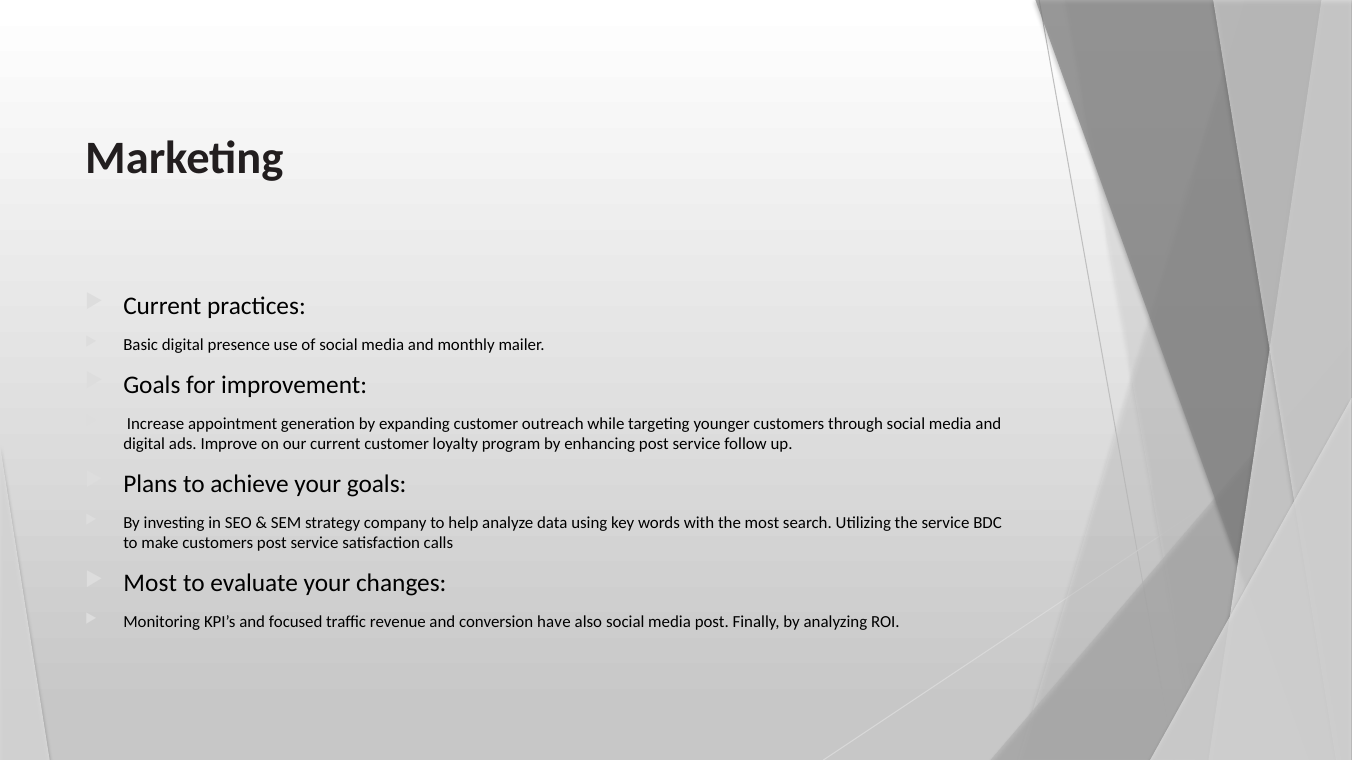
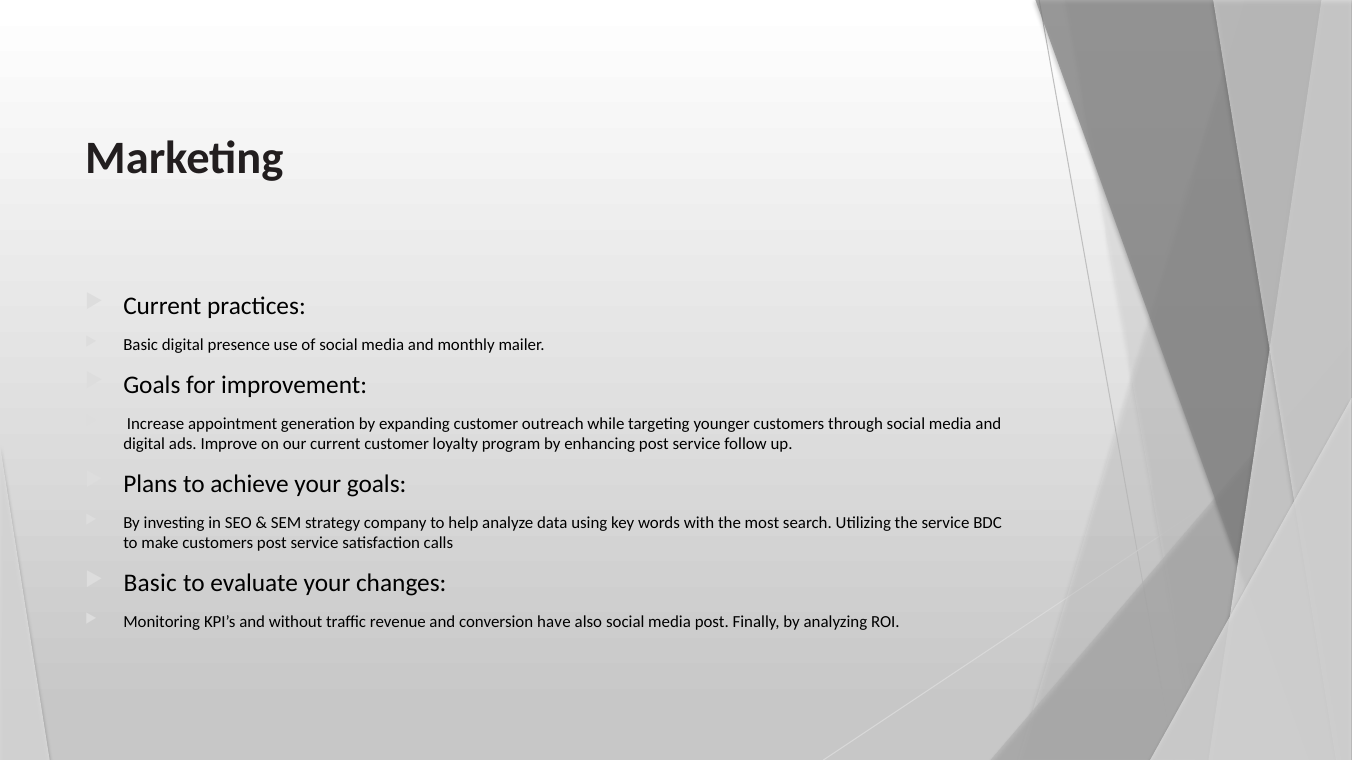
Most at (150, 583): Most -> Basic
focused: focused -> without
